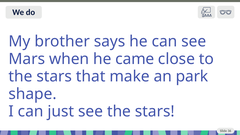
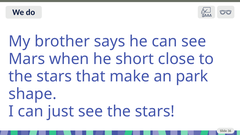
came: came -> short
